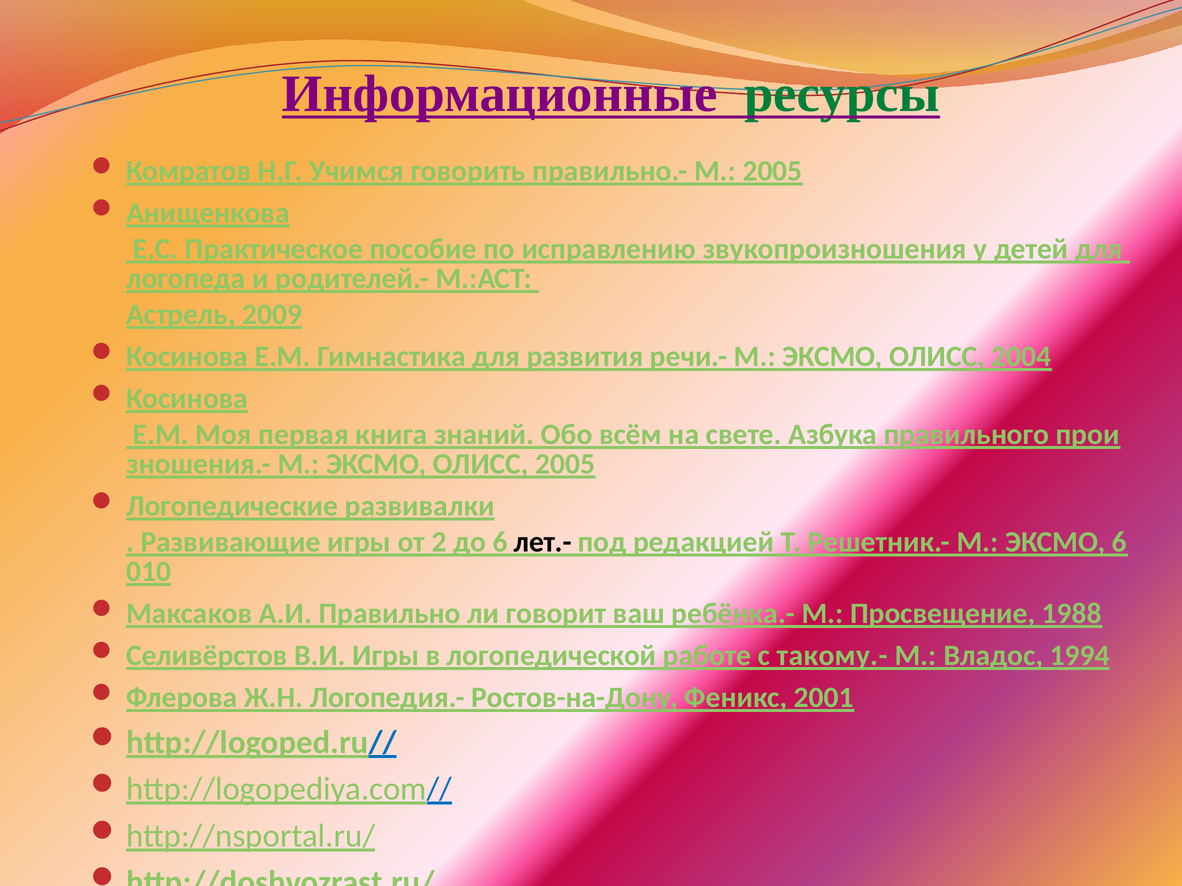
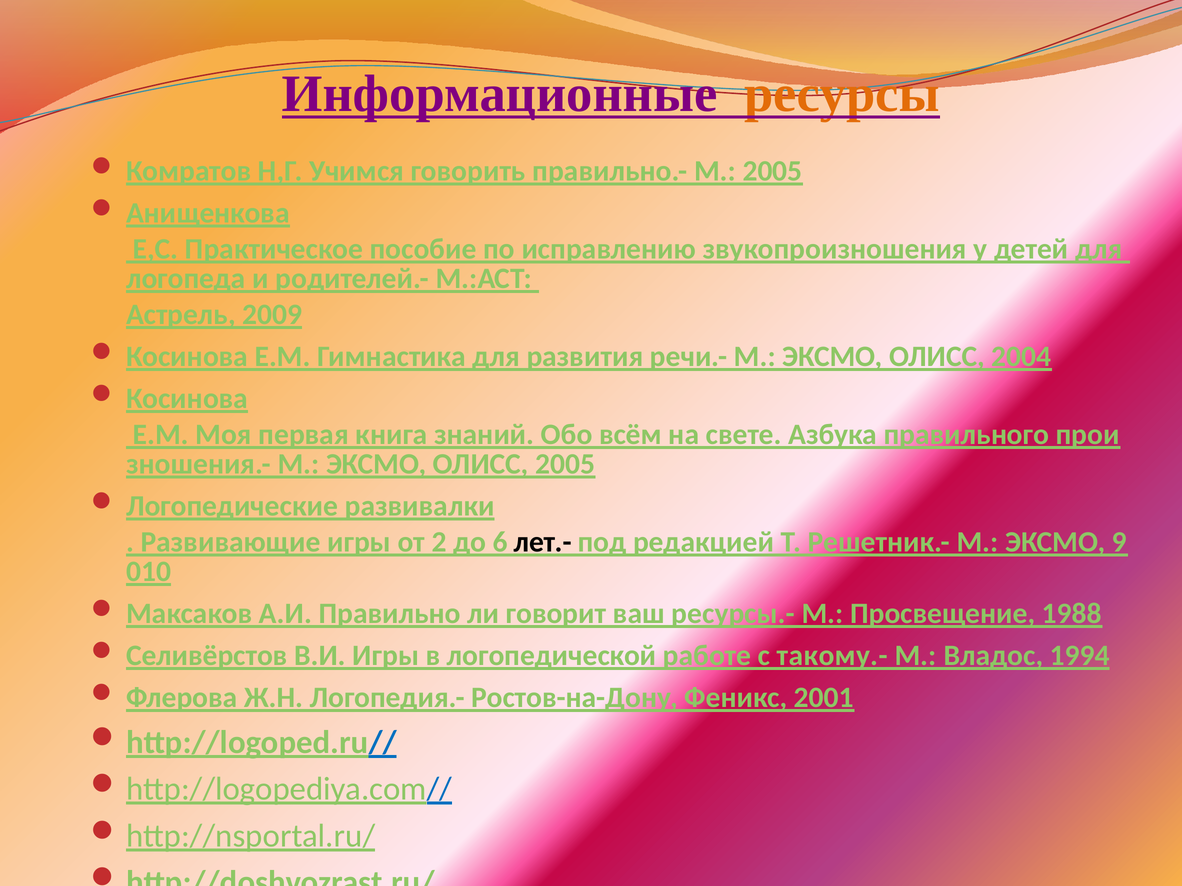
ресурсы colour: green -> orange
ЭКСМО 6: 6 -> 9
ребёнка.-: ребёнка.- -> ресурсы.-
